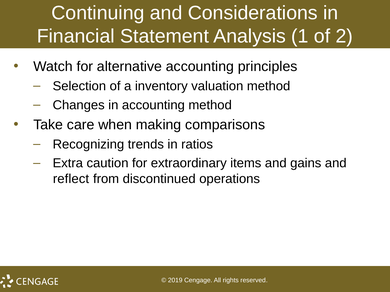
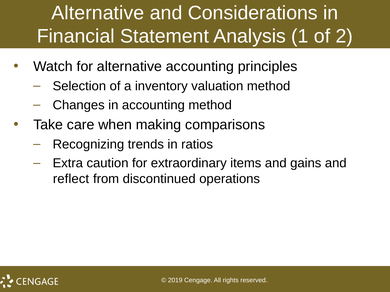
Continuing at (98, 13): Continuing -> Alternative
